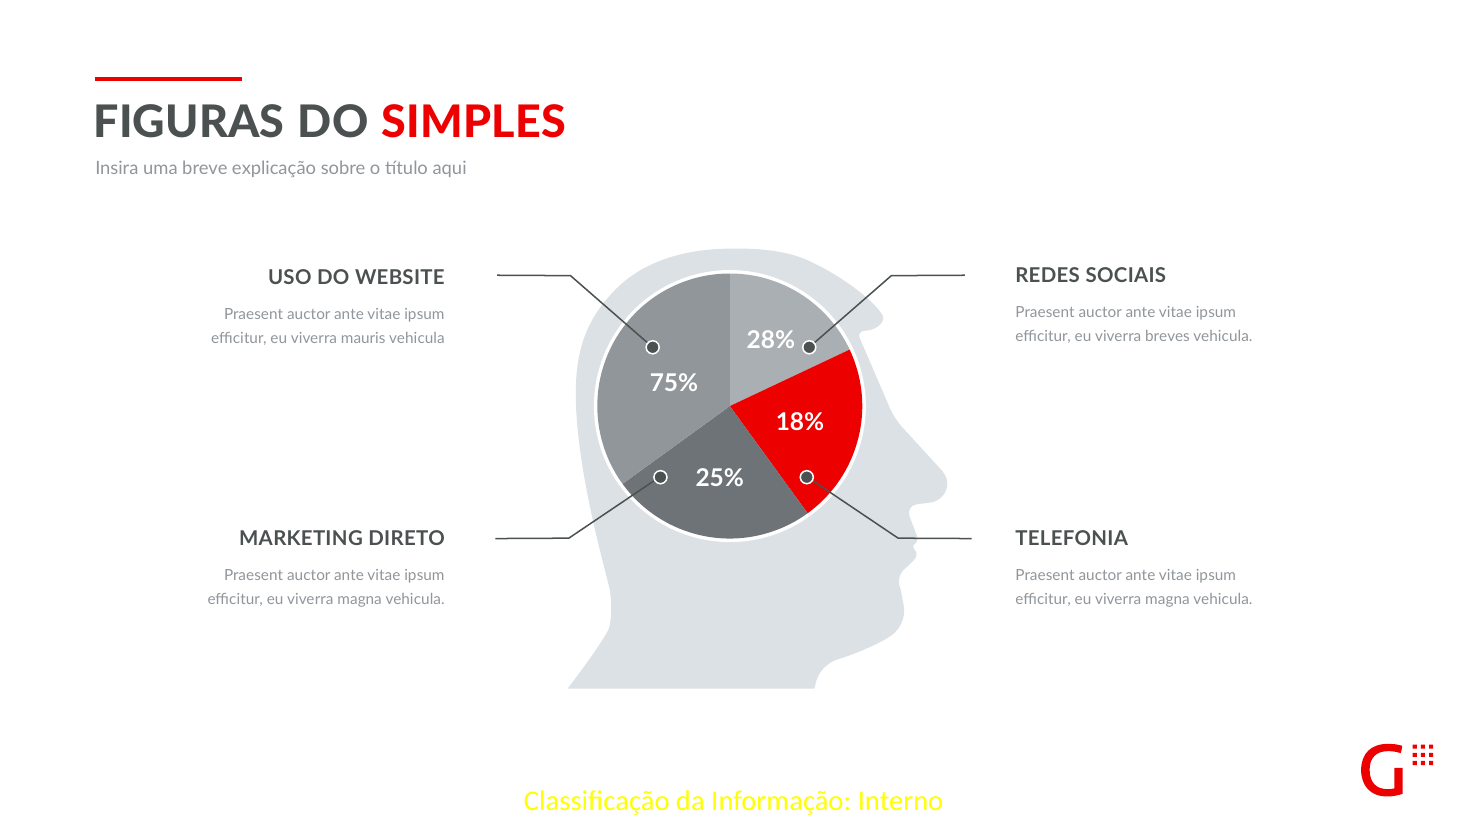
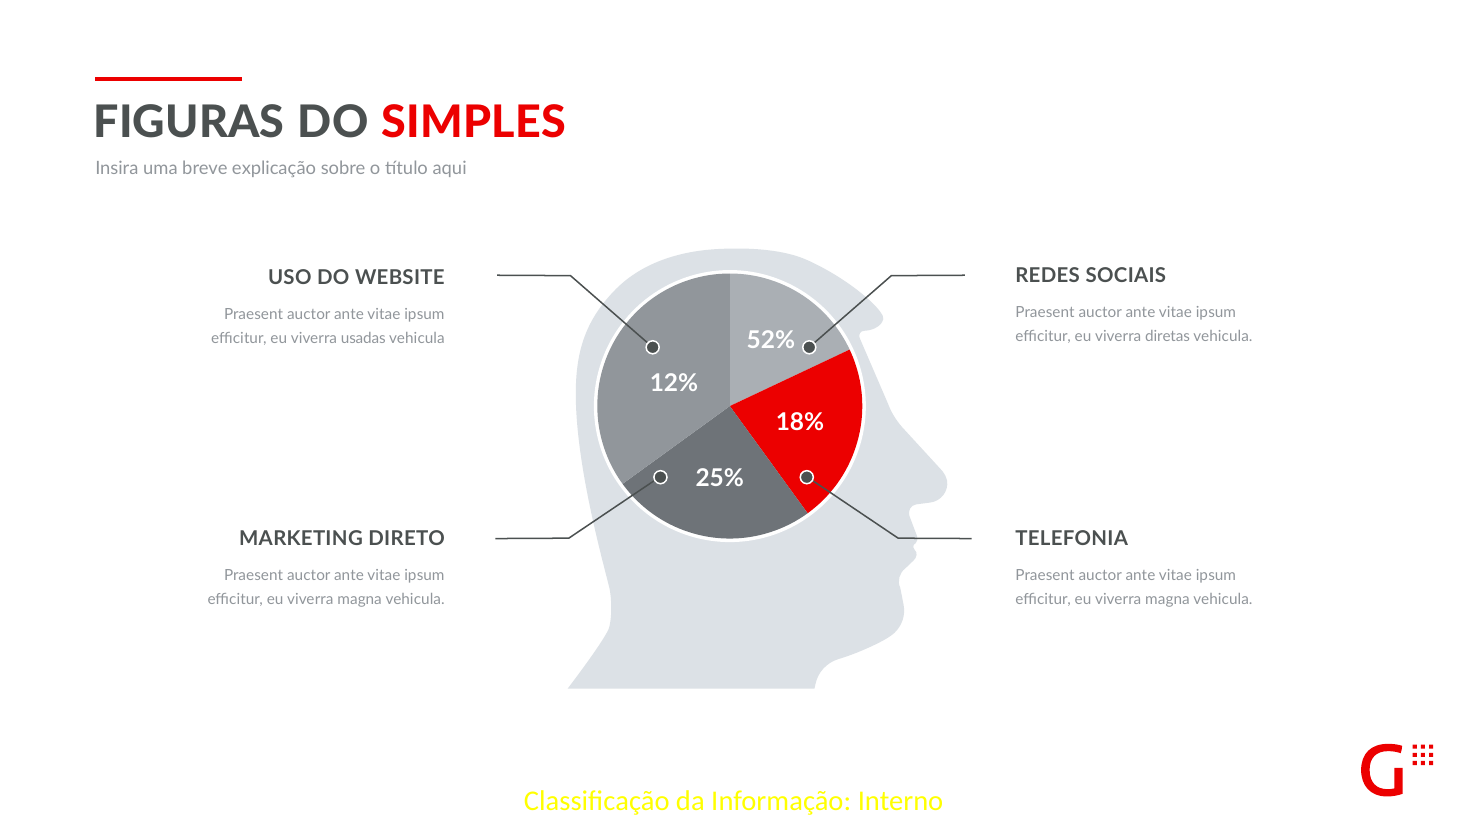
breves: breves -> diretas
28%: 28% -> 52%
mauris: mauris -> usadas
75%: 75% -> 12%
